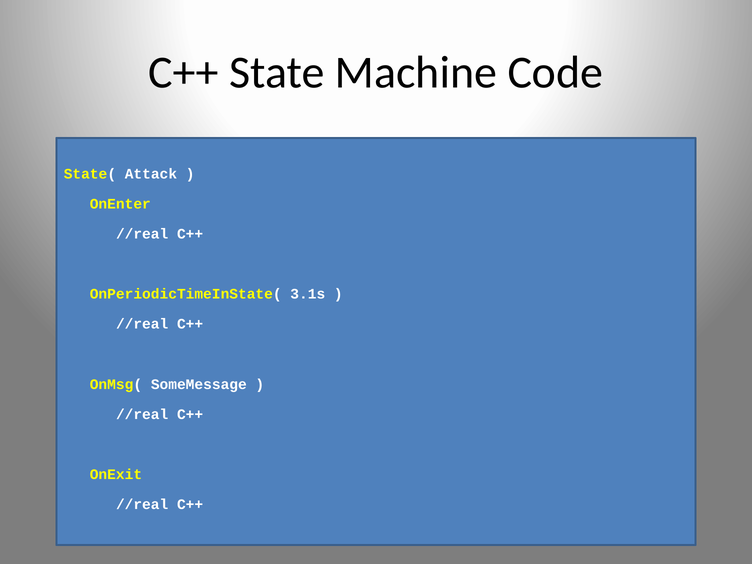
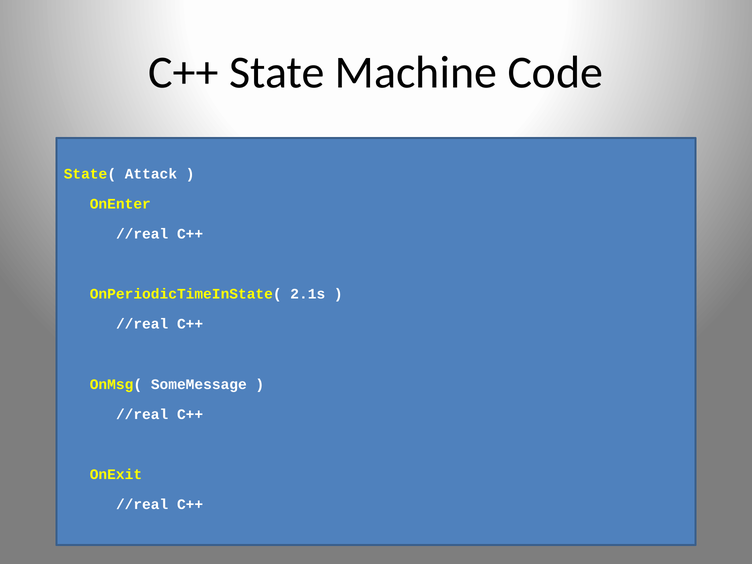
3.1s: 3.1s -> 2.1s
